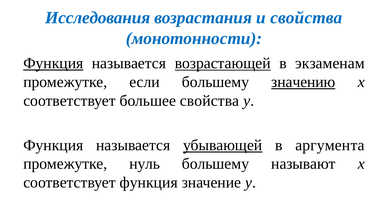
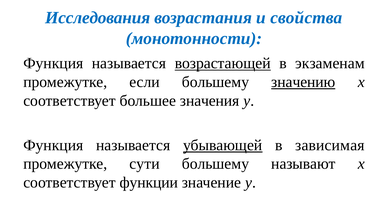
Функция at (53, 63) underline: present -> none
большее свойства: свойства -> значения
аргумента: аргумента -> зависимая
нуль: нуль -> сути
соответствует функция: функция -> функции
